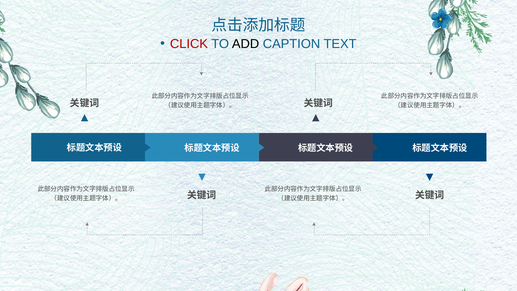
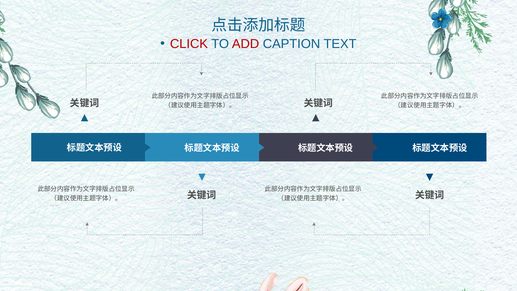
ADD colour: black -> red
